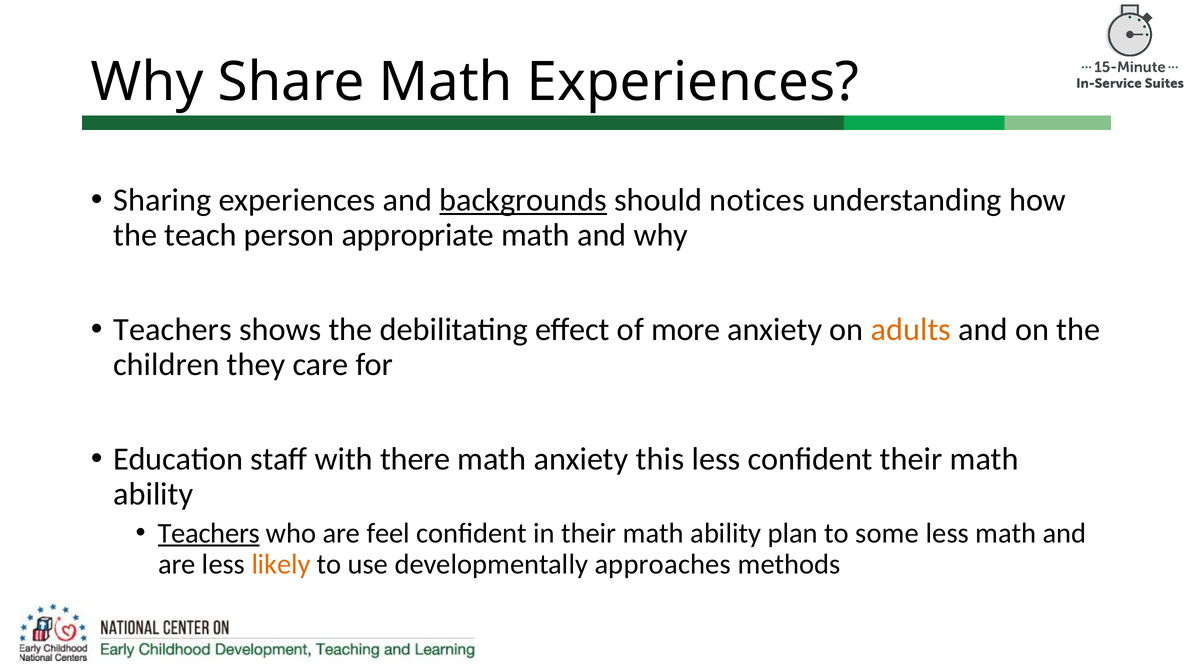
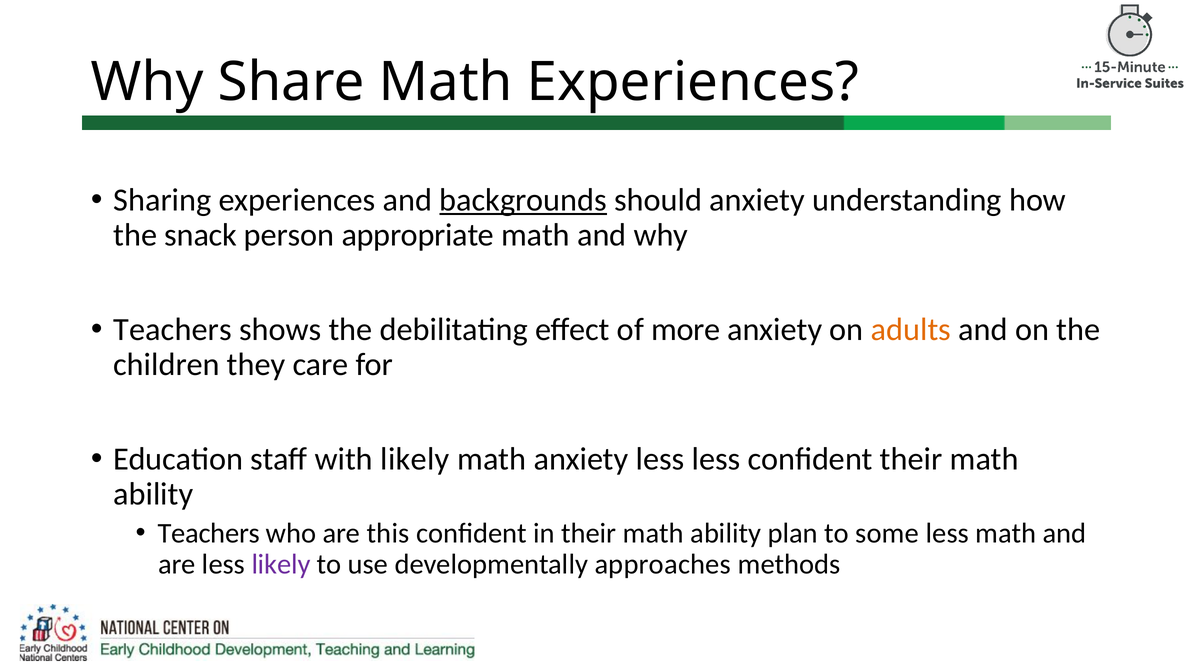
should notices: notices -> anxiety
teach: teach -> snack
with there: there -> likely
anxiety this: this -> less
Teachers at (209, 533) underline: present -> none
feel: feel -> this
likely at (281, 564) colour: orange -> purple
